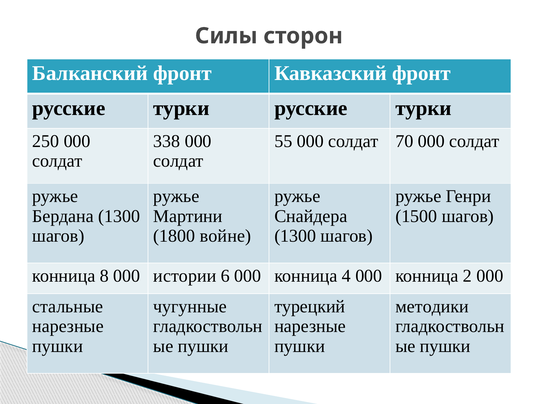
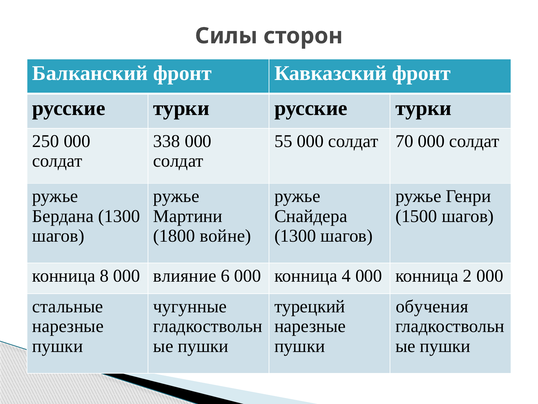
истории: истории -> влияние
методики: методики -> обучения
